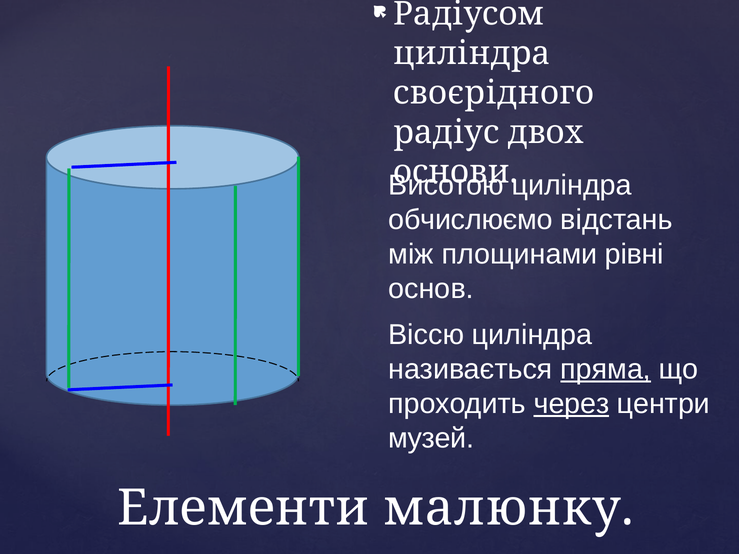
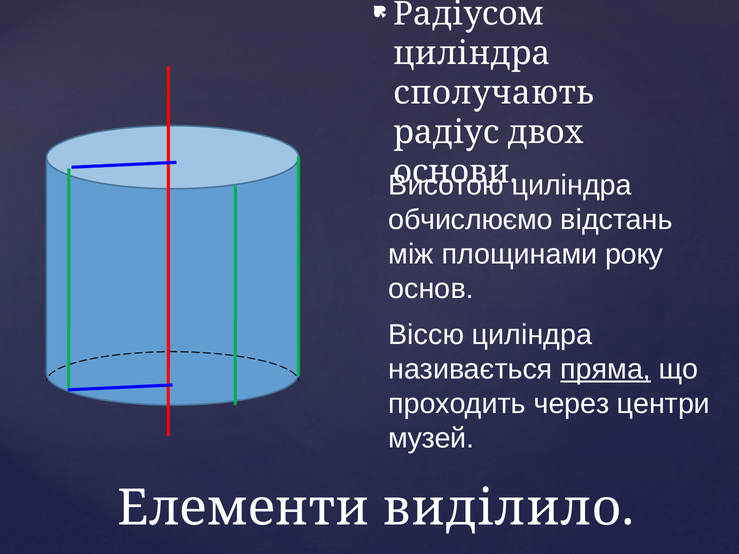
своєрідного: своєрідного -> сполучають
рівні: рівні -> року
через underline: present -> none
малюнку: малюнку -> виділило
